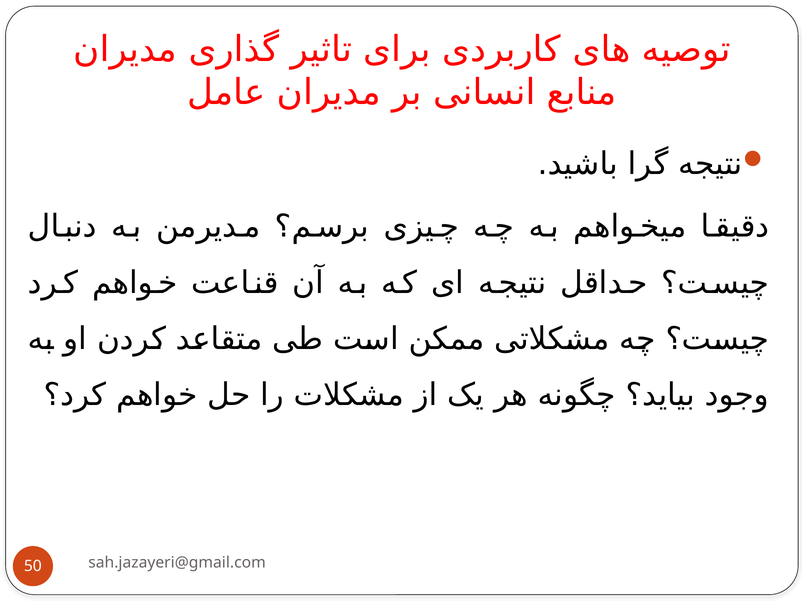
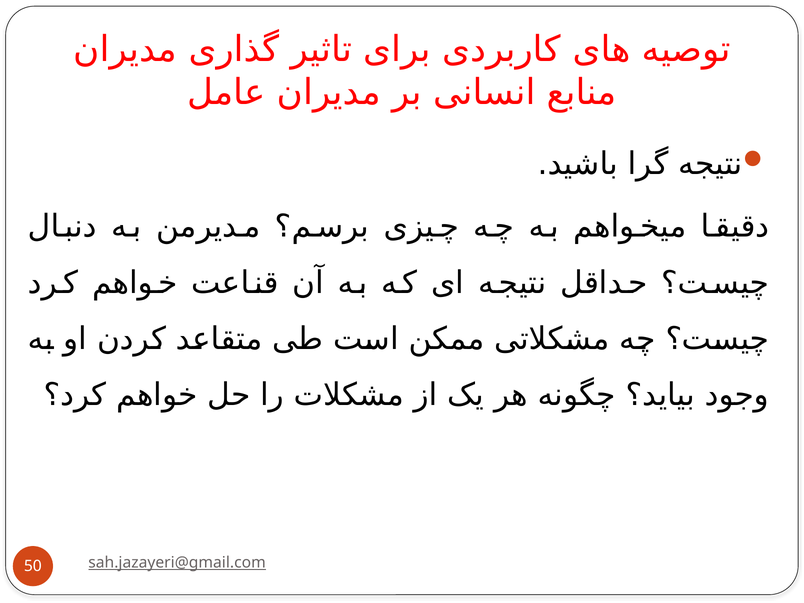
sah.jazayeri@gmail.com underline: none -> present
